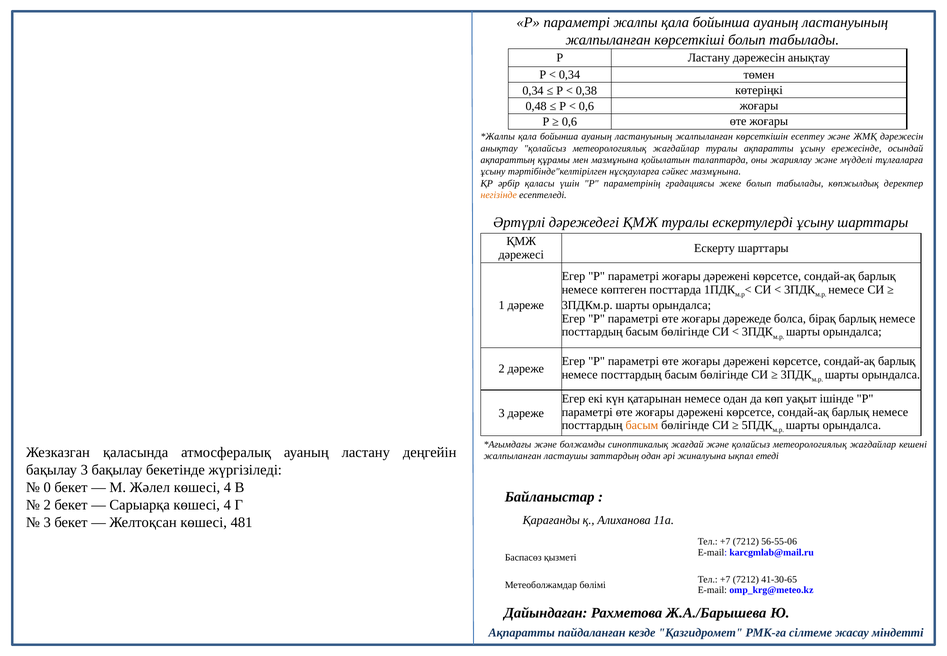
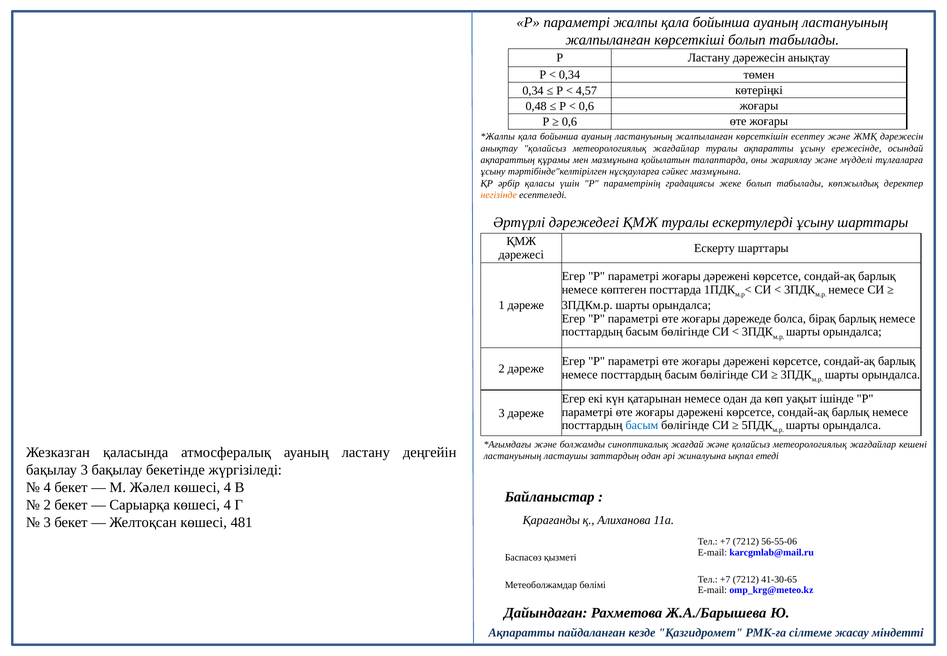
0,38: 0,38 -> 4,57
басым at (642, 425) colour: orange -> blue
жалпыланған at (513, 456): жалпыланған -> ластануының
0 at (47, 487): 0 -> 4
